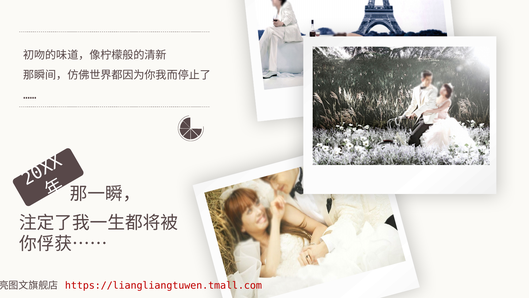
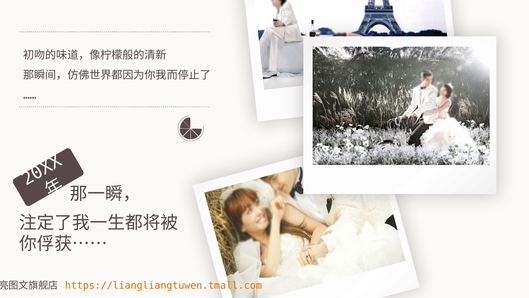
https://liangliangtuwen.tmall.com colour: red -> orange
